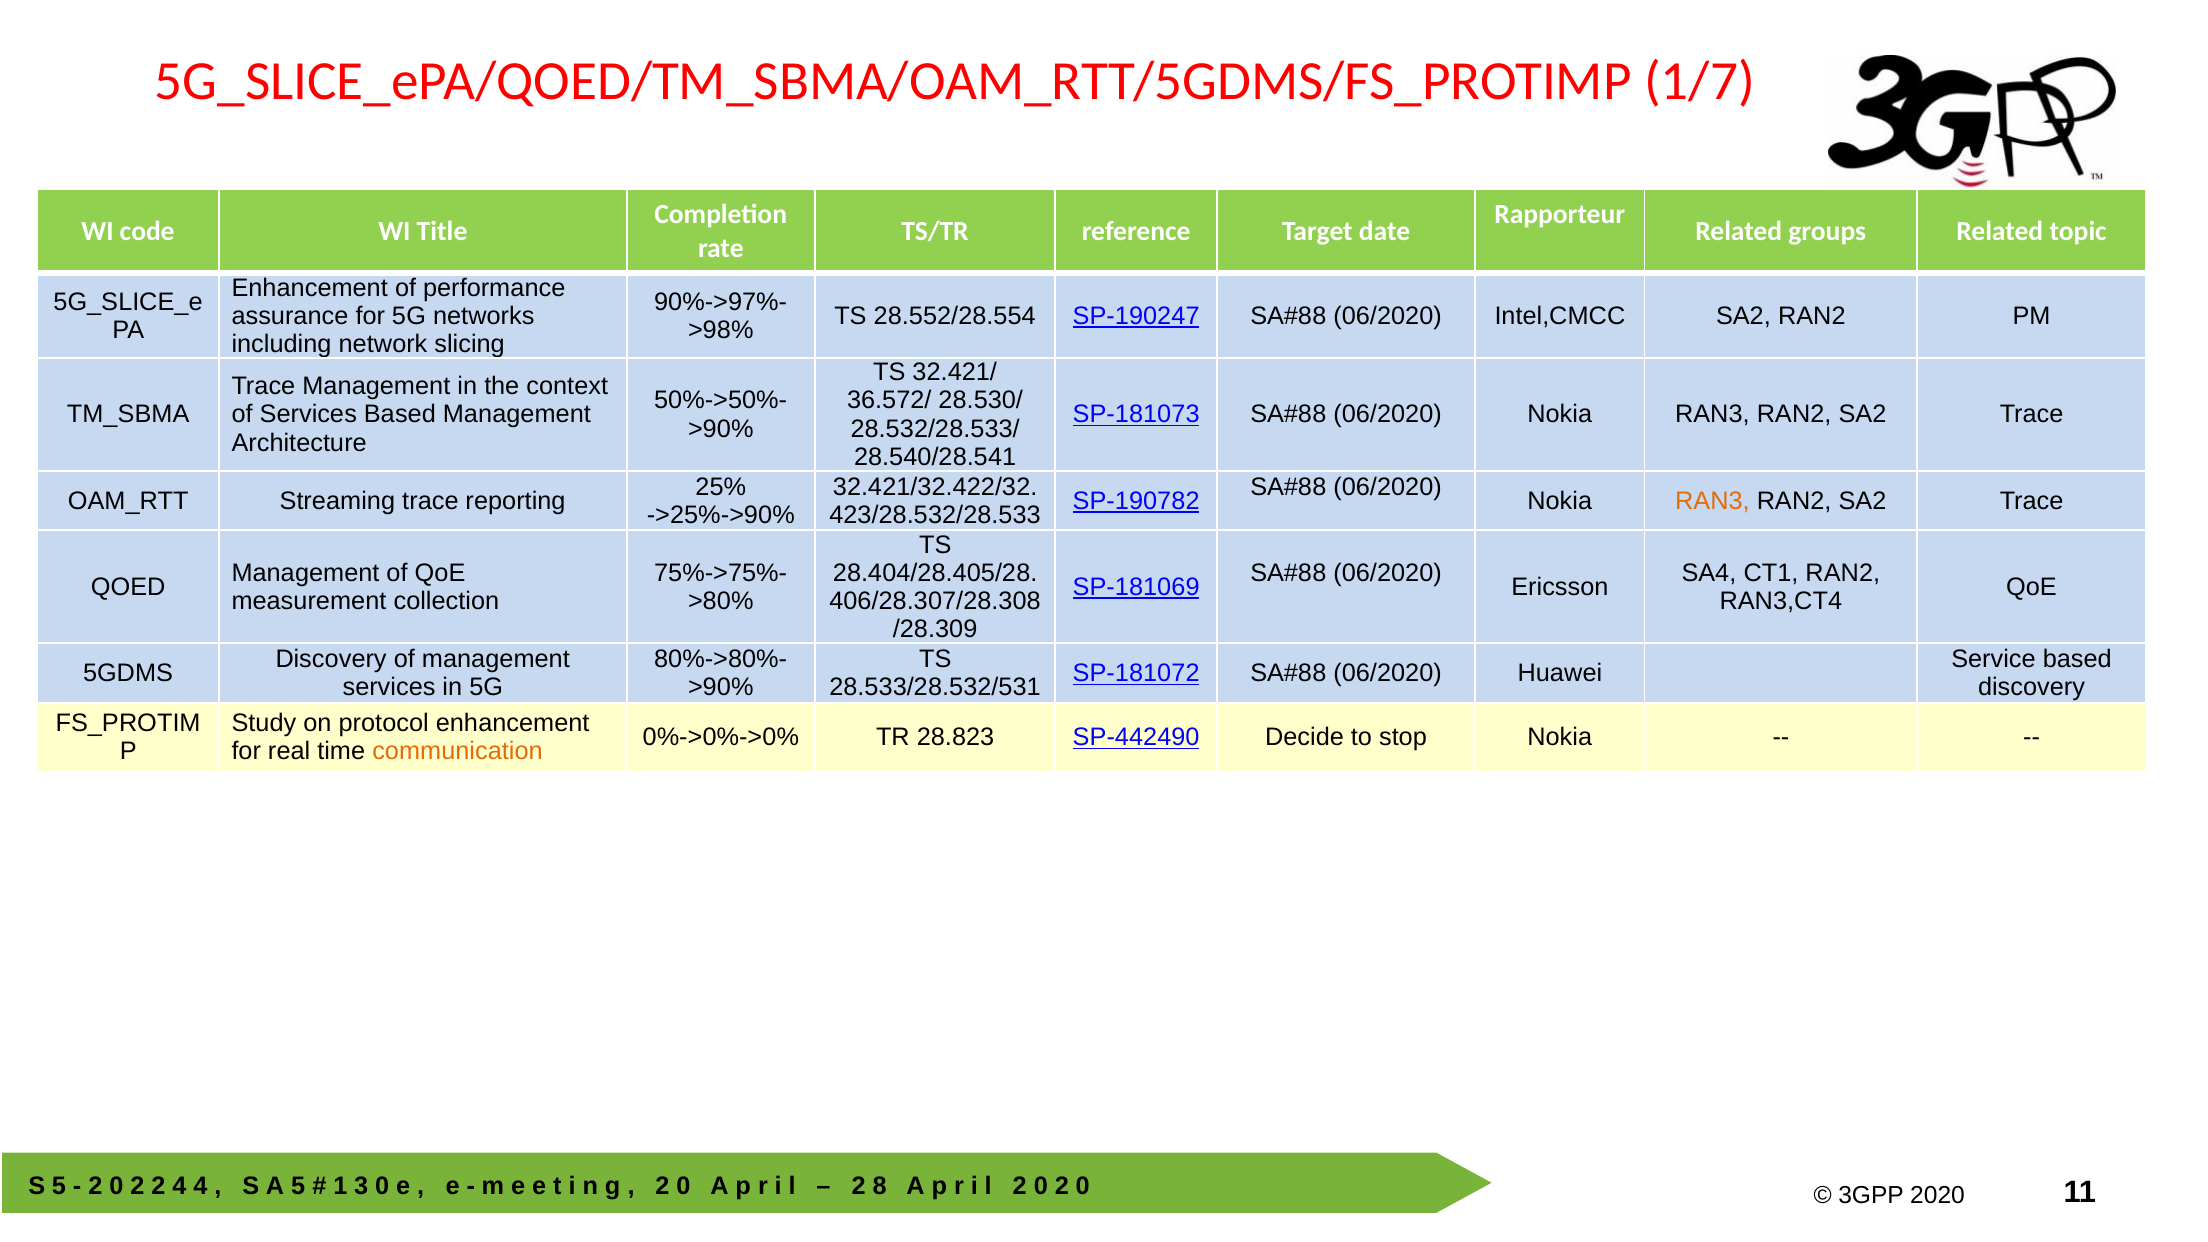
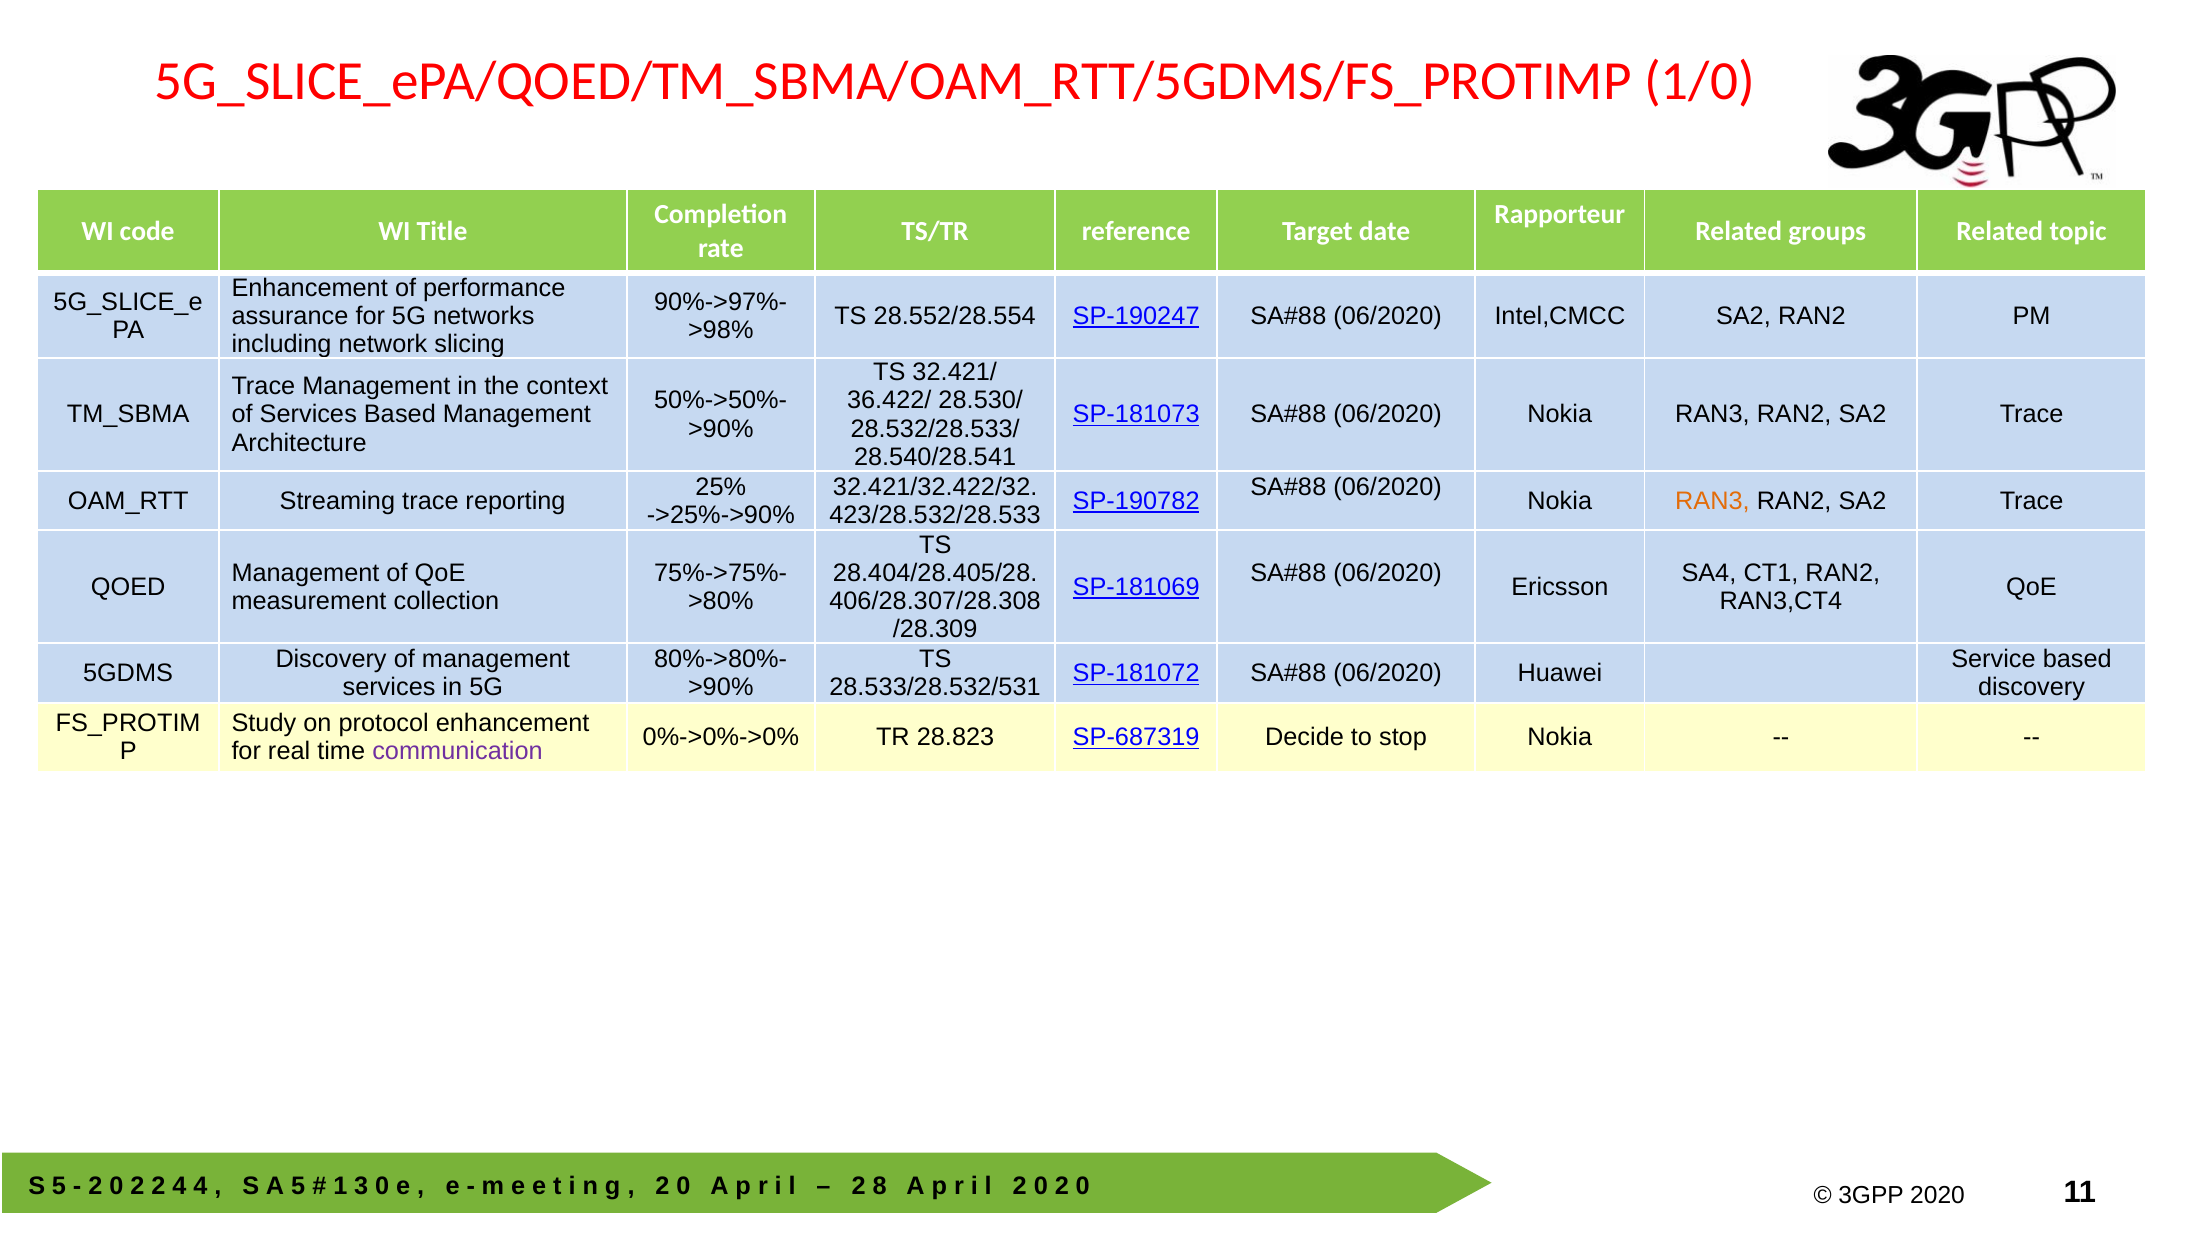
1/7: 1/7 -> 1/0
36.572/: 36.572/ -> 36.422/
SP-442490: SP-442490 -> SP-687319
communication colour: orange -> purple
